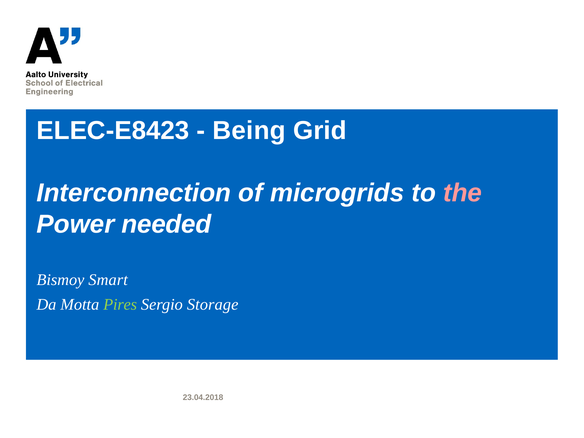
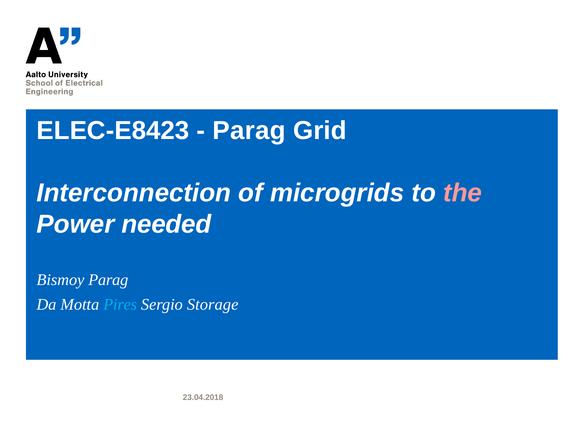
Being at (249, 131): Being -> Parag
Bismoy Smart: Smart -> Parag
Pires colour: light green -> light blue
